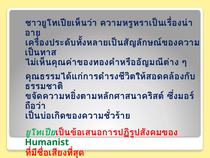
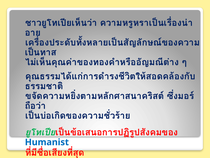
Humanist colour: green -> blue
